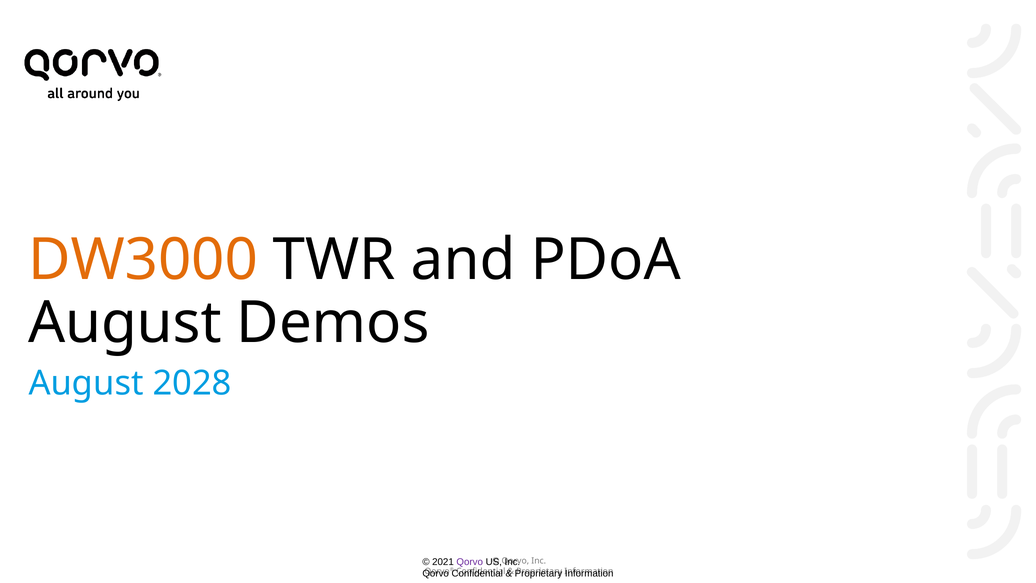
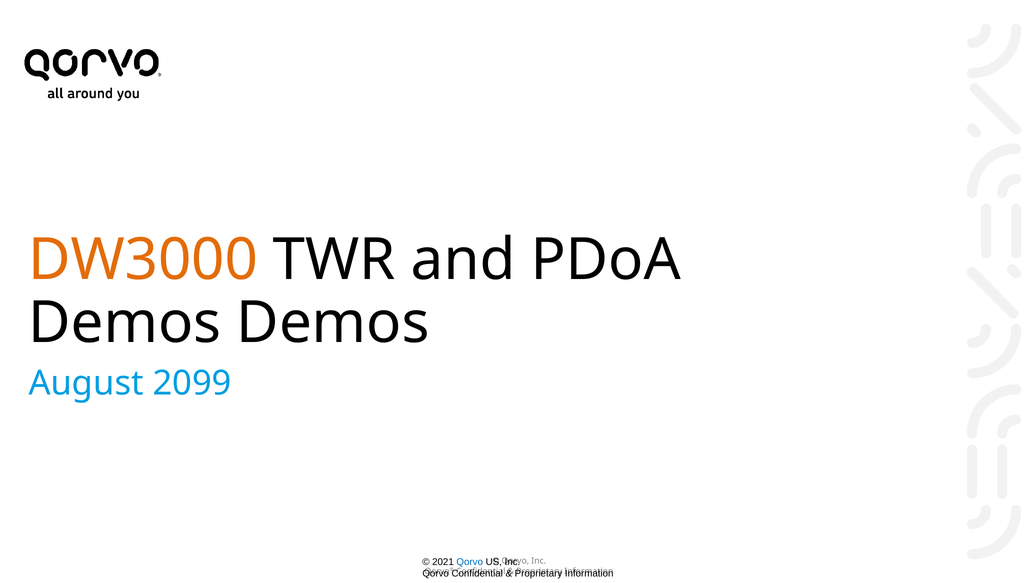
August at (125, 323): August -> Demos
2028: 2028 -> 2099
Qorvo at (470, 562) colour: purple -> blue
